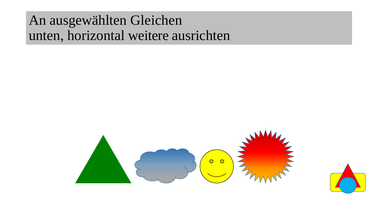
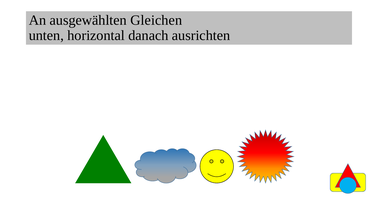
weitere: weitere -> danach
